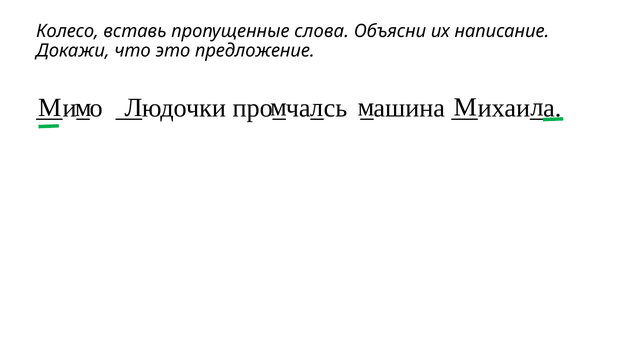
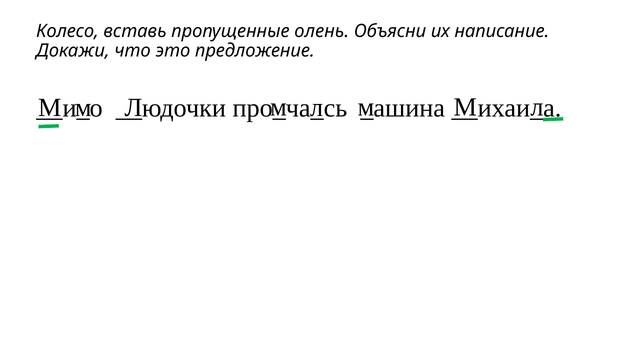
слова: слова -> олень
